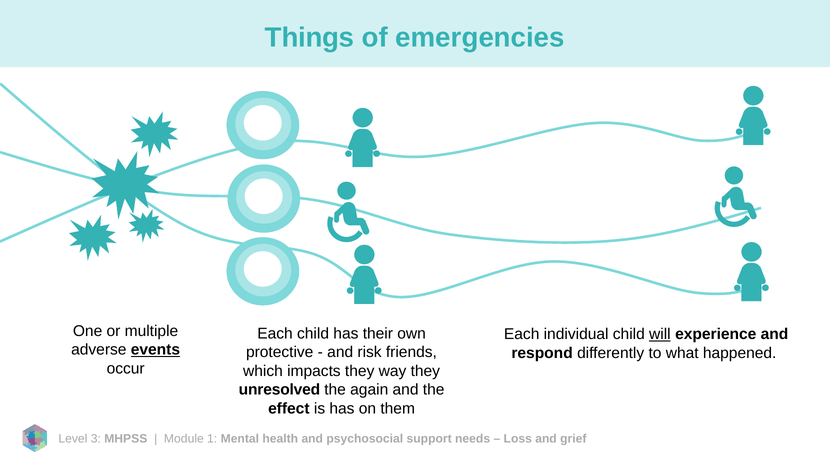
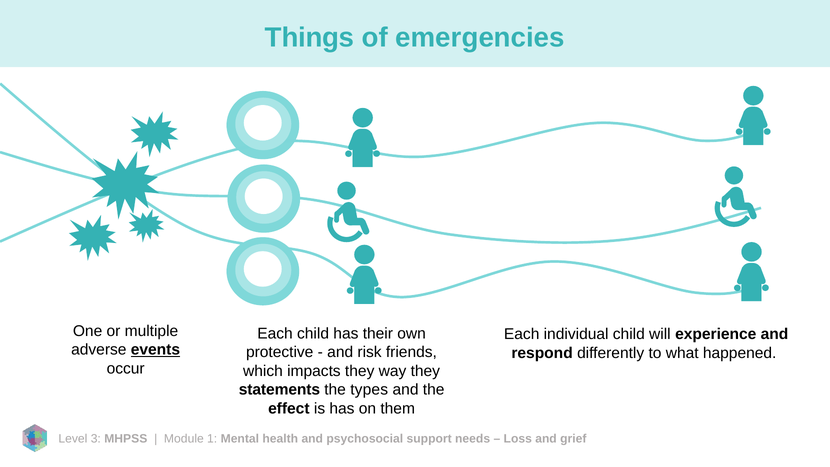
will underline: present -> none
unresolved: unresolved -> statements
again: again -> types
